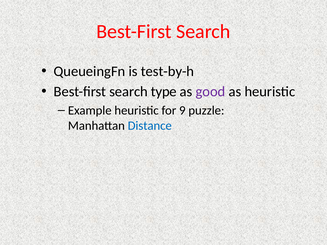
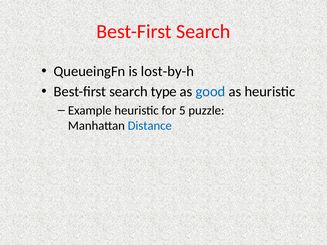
test-by-h: test-by-h -> lost-by-h
good colour: purple -> blue
9: 9 -> 5
